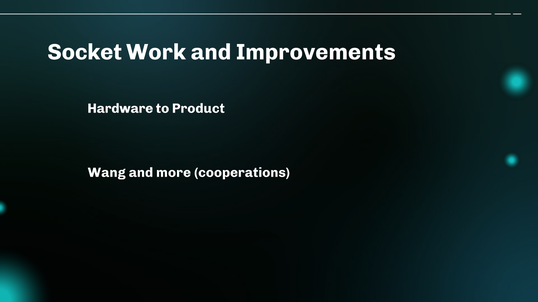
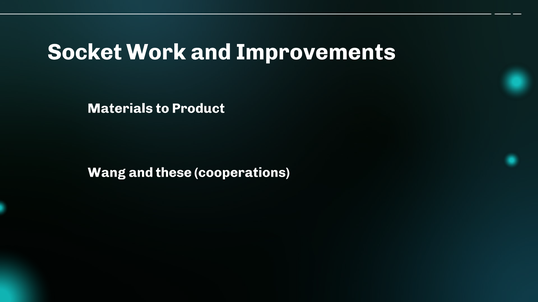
Hardware: Hardware -> Materials
more: more -> these
